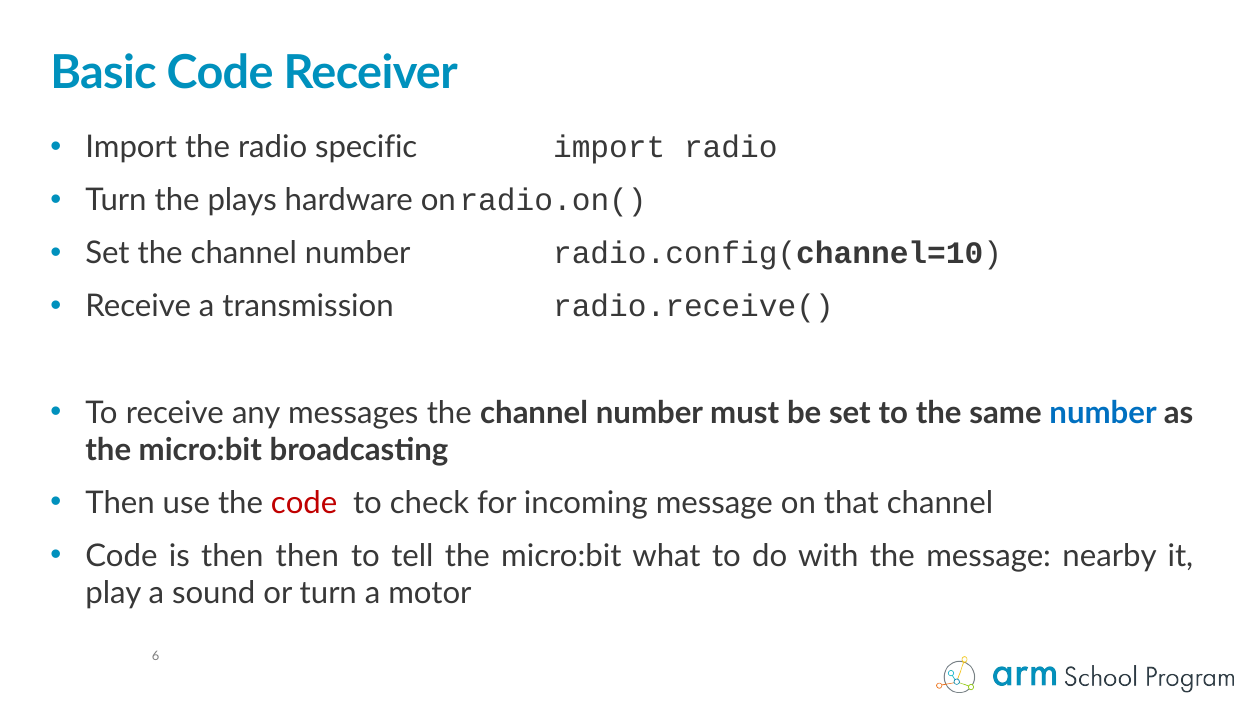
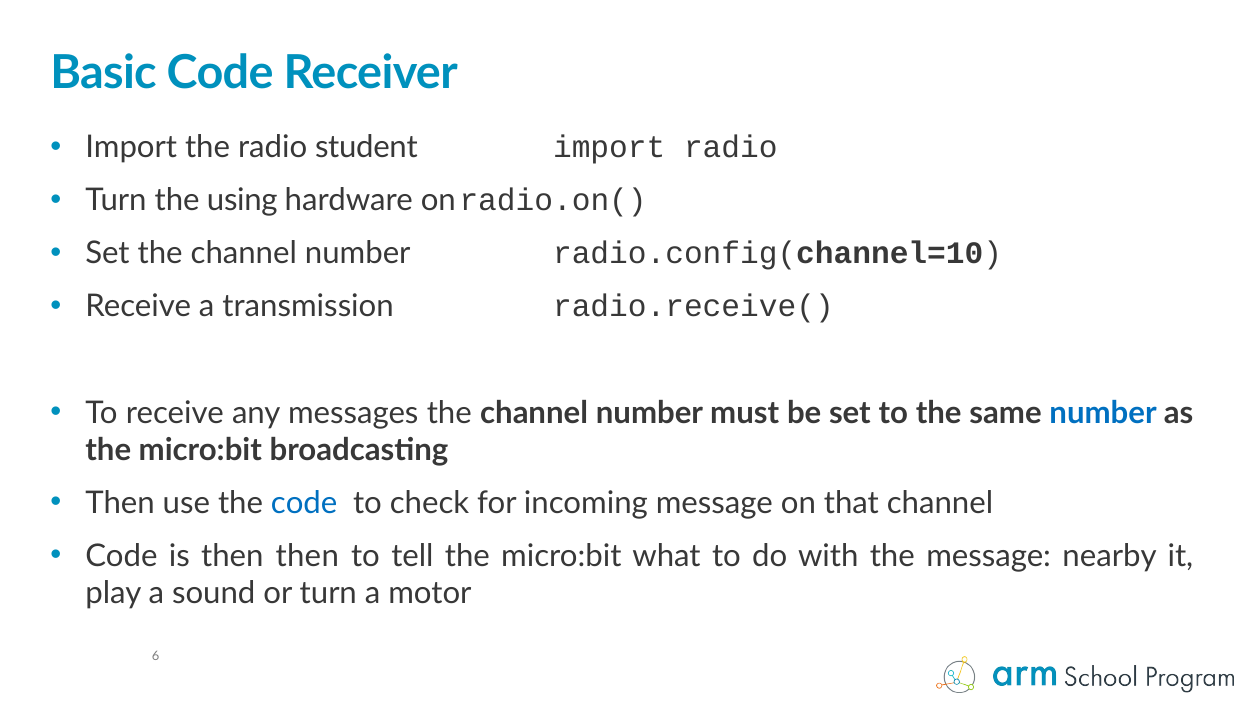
specific: specific -> student
plays: plays -> using
code at (304, 503) colour: red -> blue
